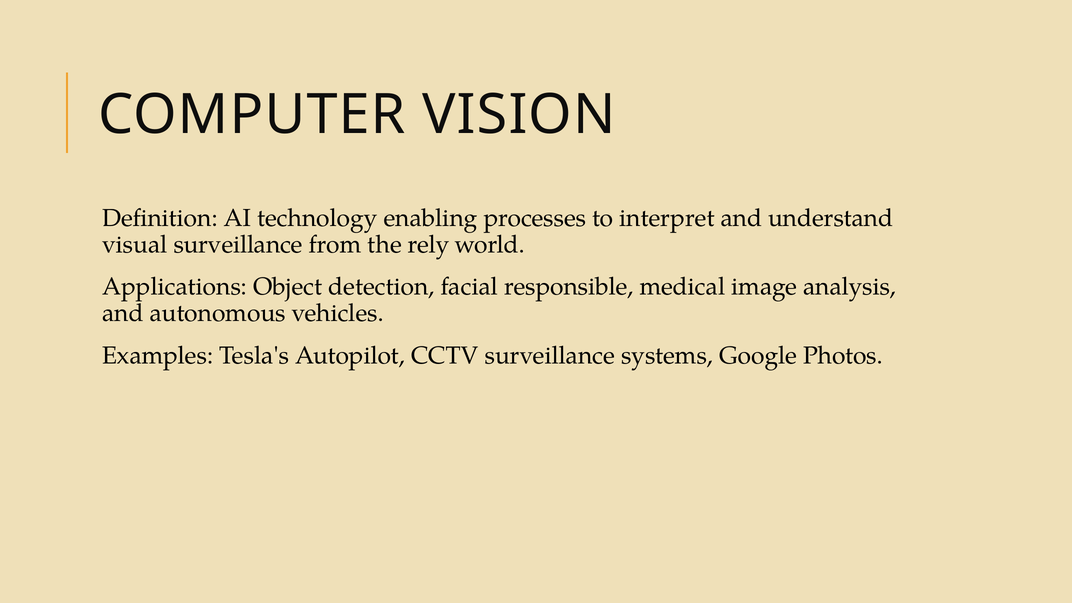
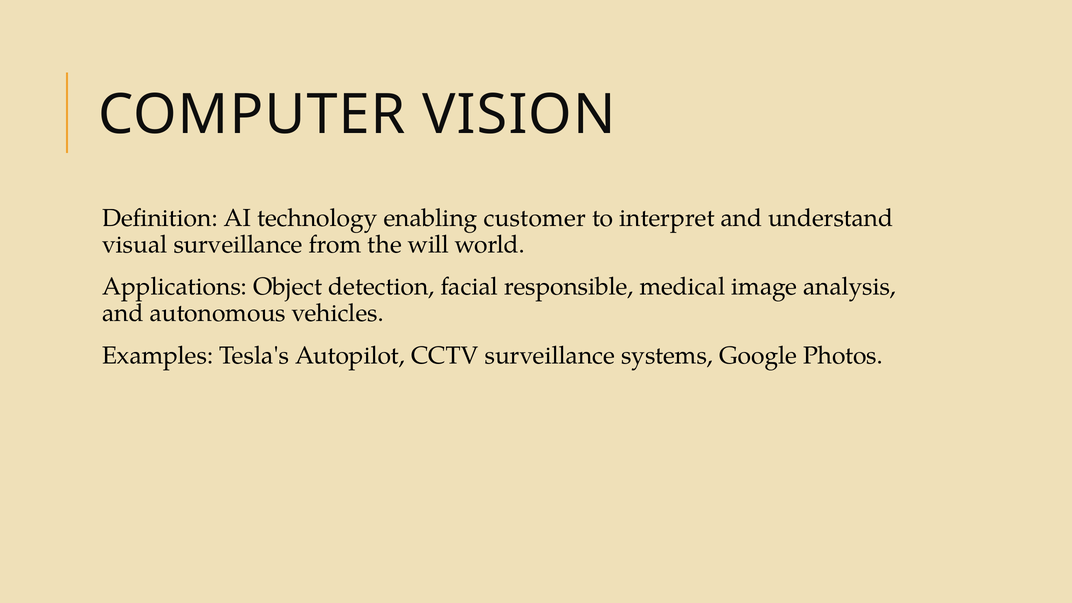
processes: processes -> customer
rely: rely -> will
